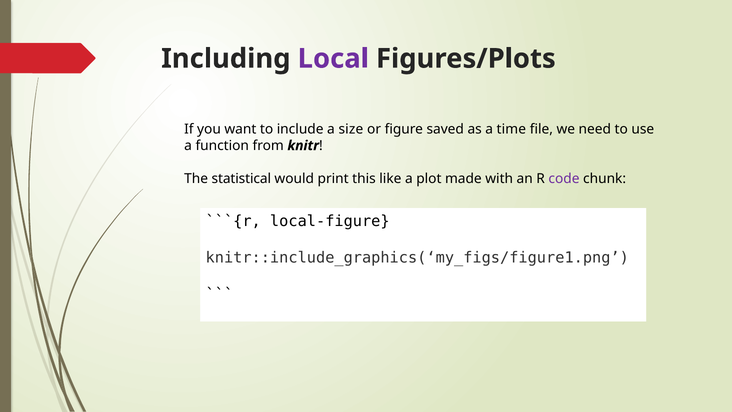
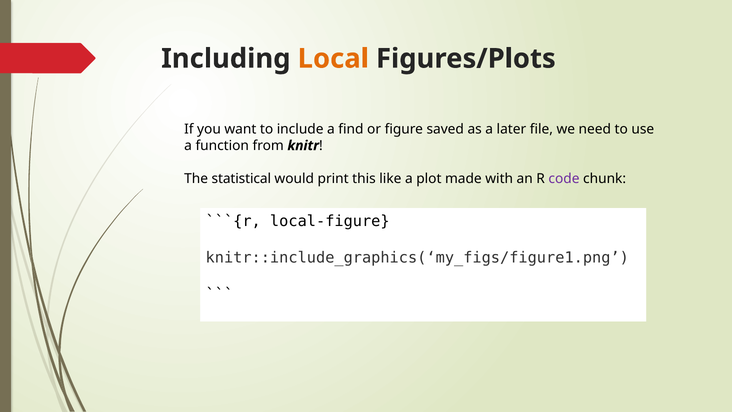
Local colour: purple -> orange
size: size -> find
time: time -> later
